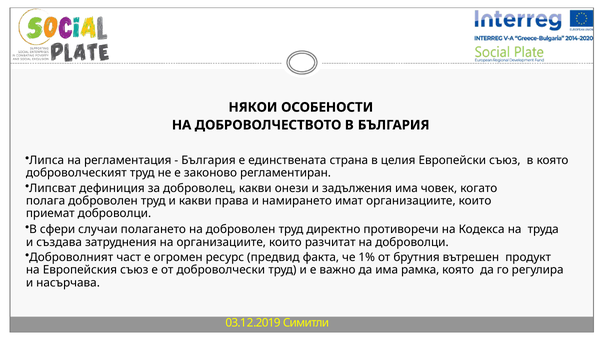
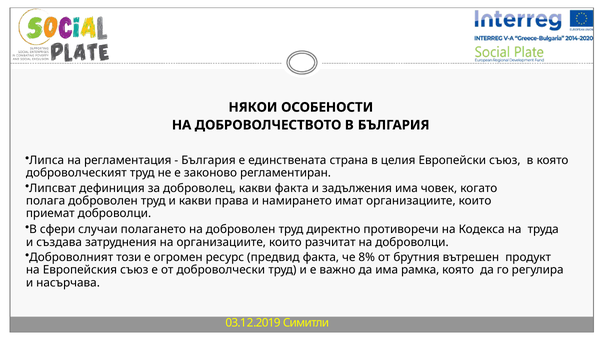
какви онези: онези -> факта
част: част -> този
1%: 1% -> 8%
